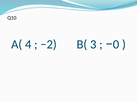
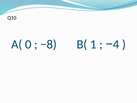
4: 4 -> 0
−2: −2 -> −8
3: 3 -> 1
0: 0 -> 4
